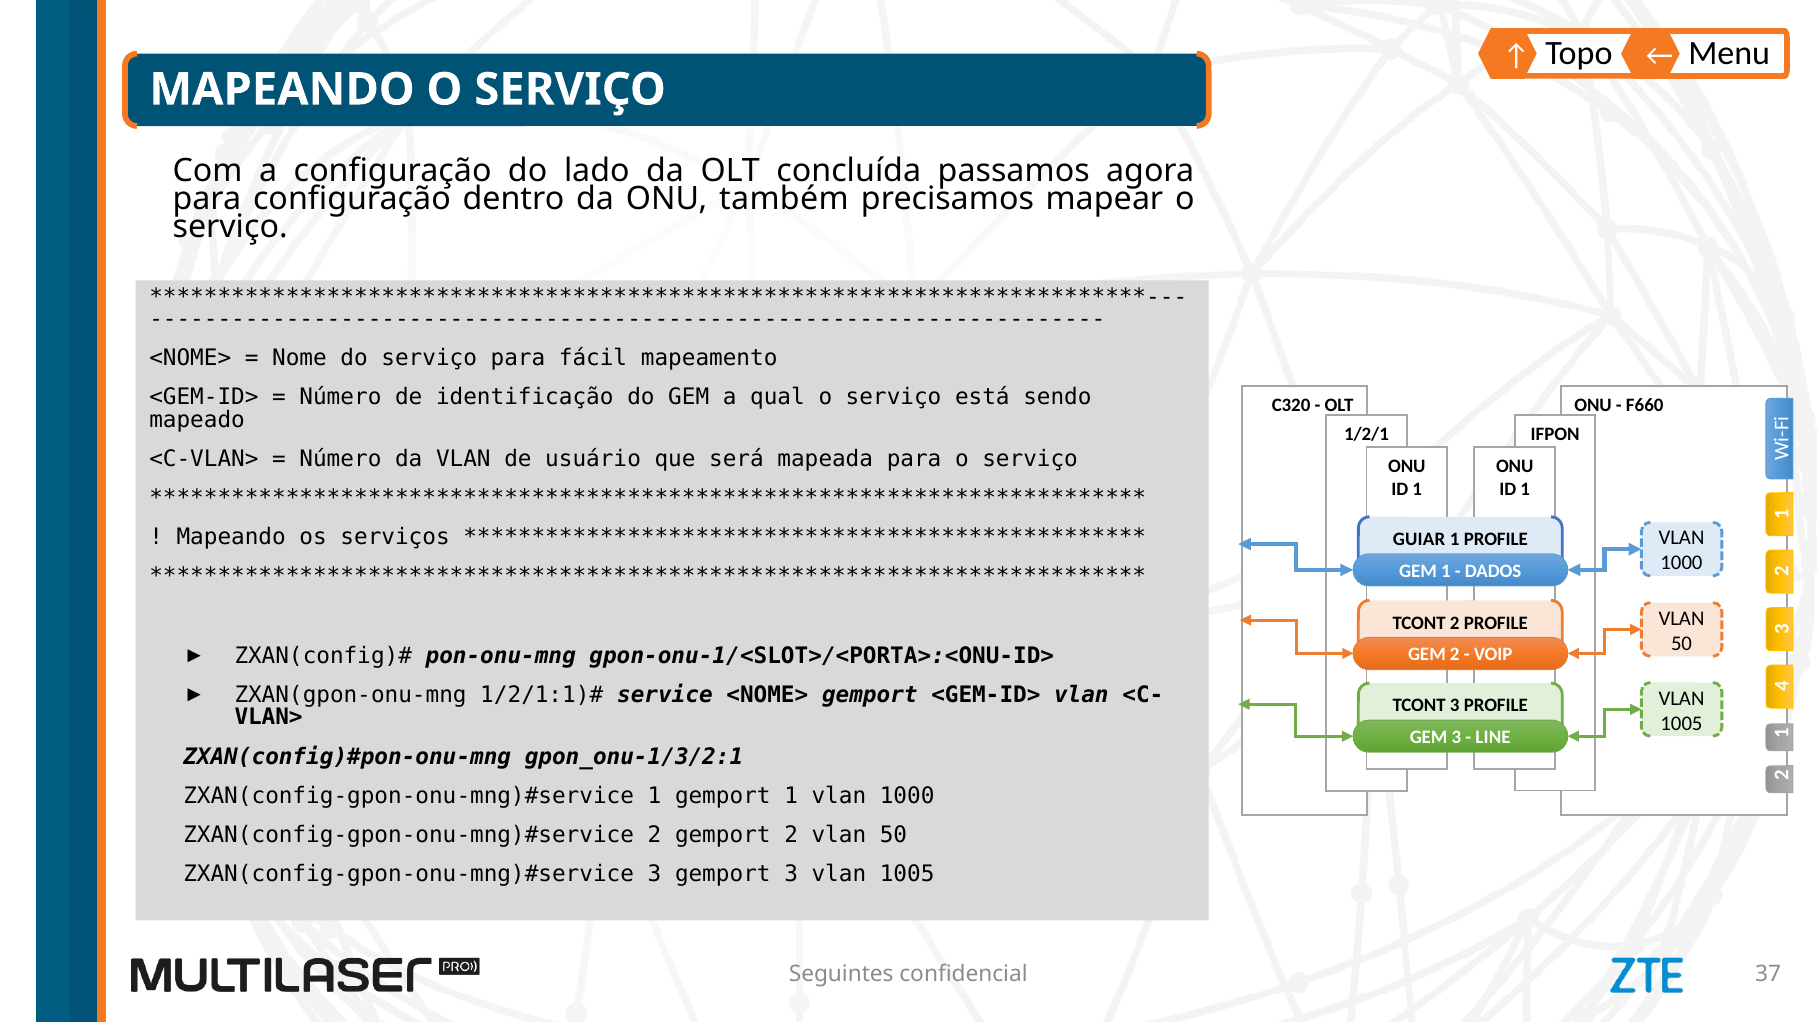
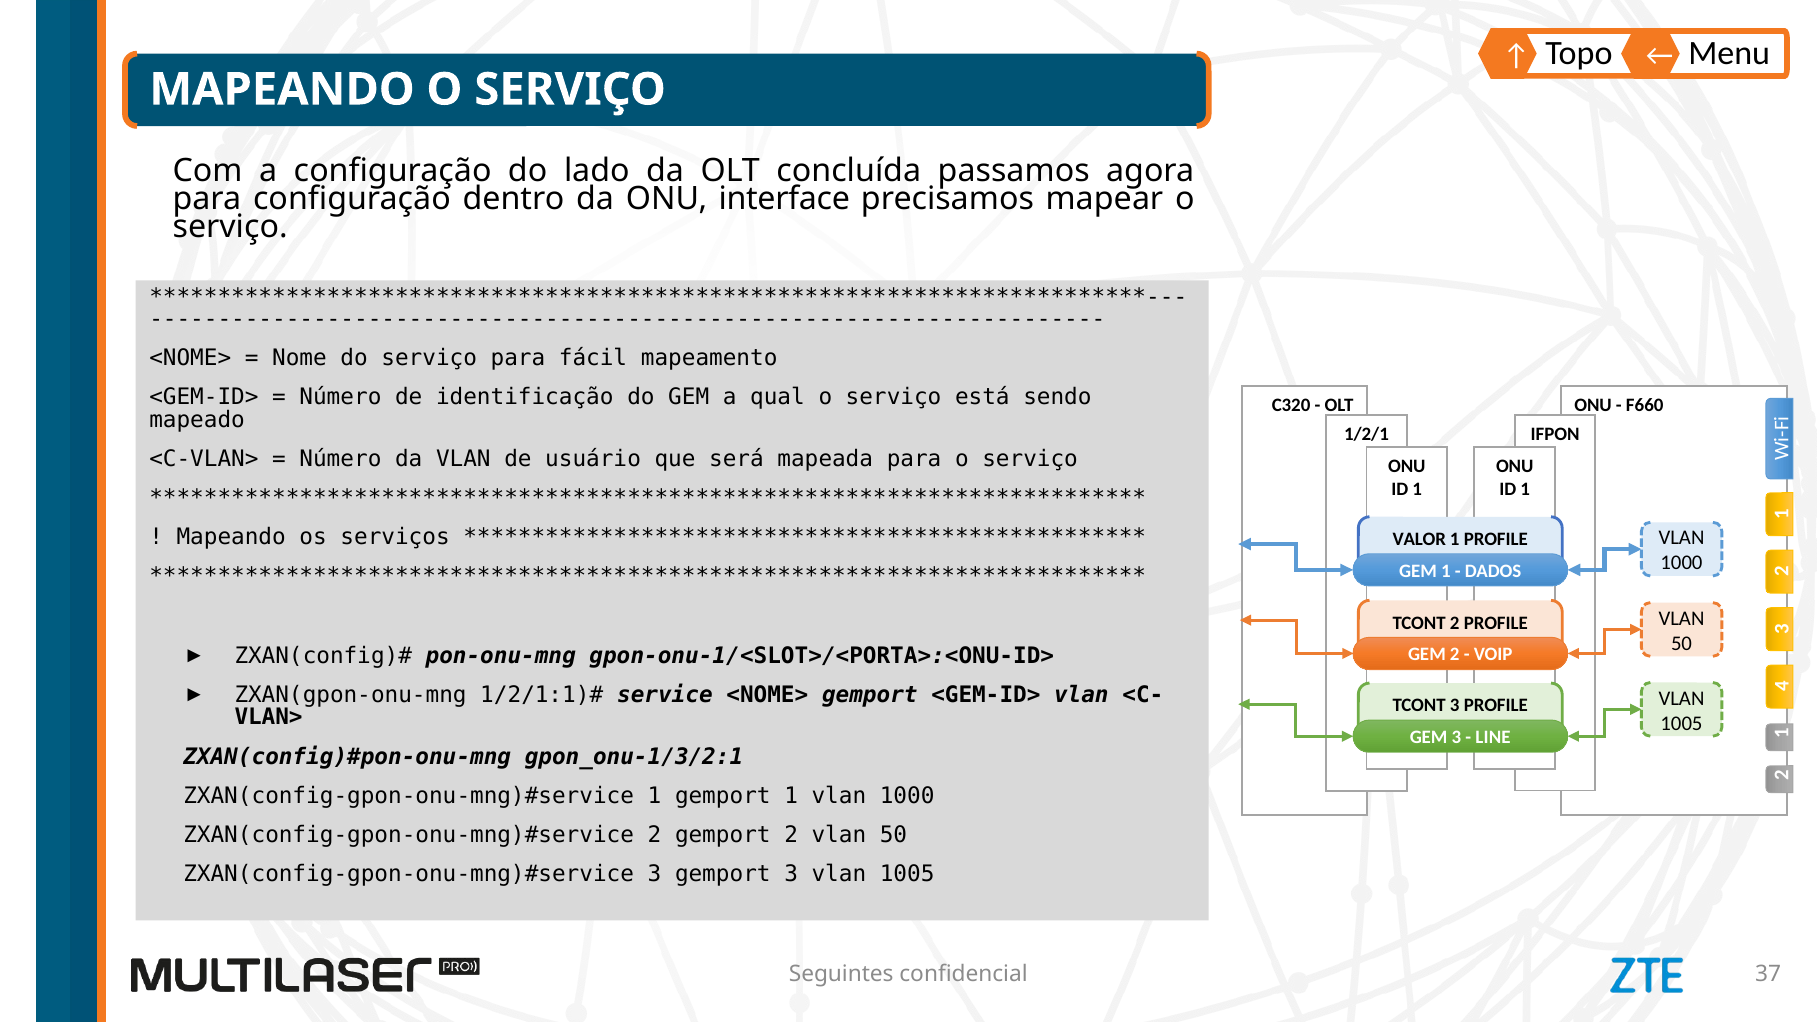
também: também -> interface
GUIAR: GUIAR -> VALOR
